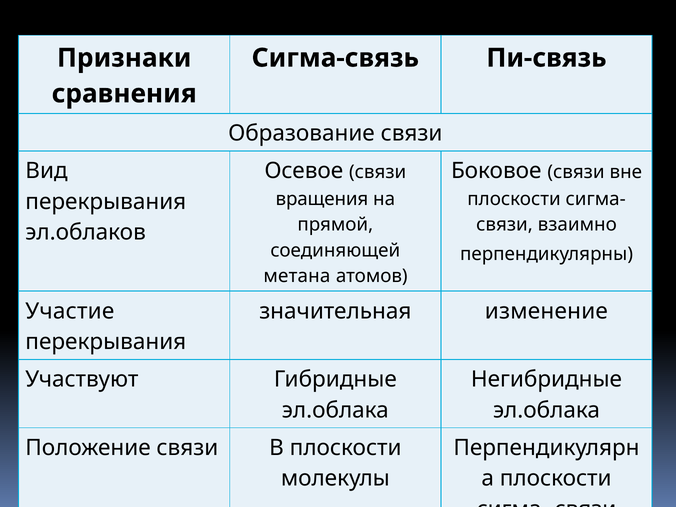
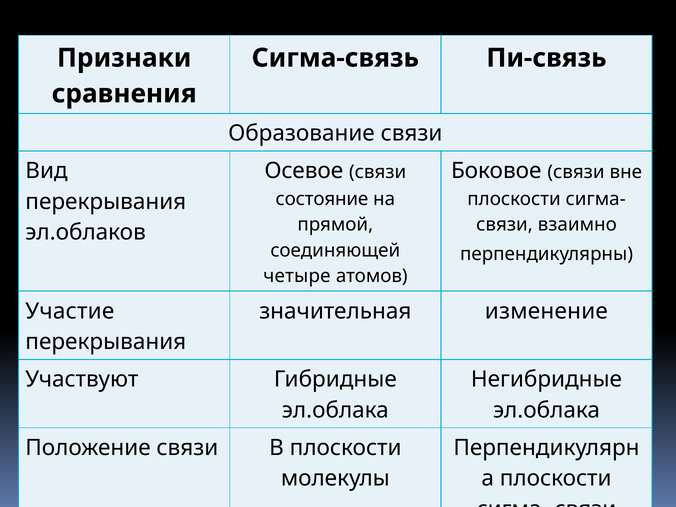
вращения: вращения -> состояние
метана: метана -> четыре
